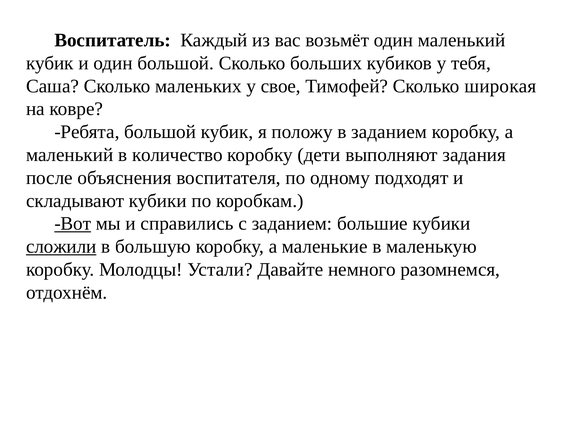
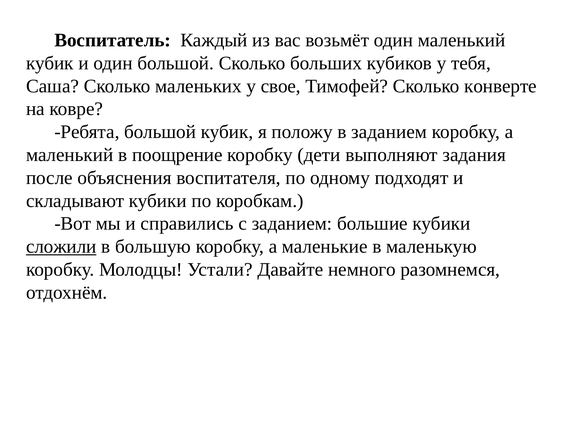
широкая: широкая -> конверте
количество: количество -> поощрение
Вот underline: present -> none
